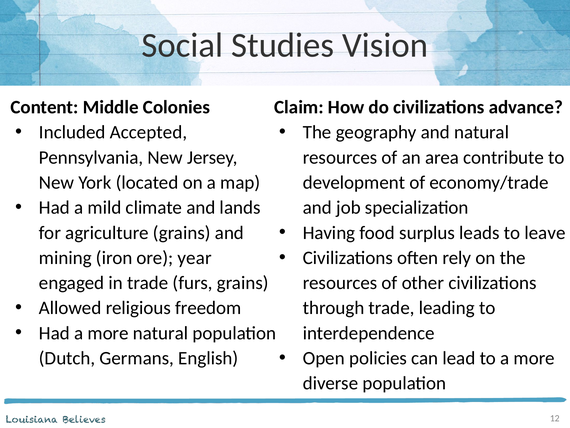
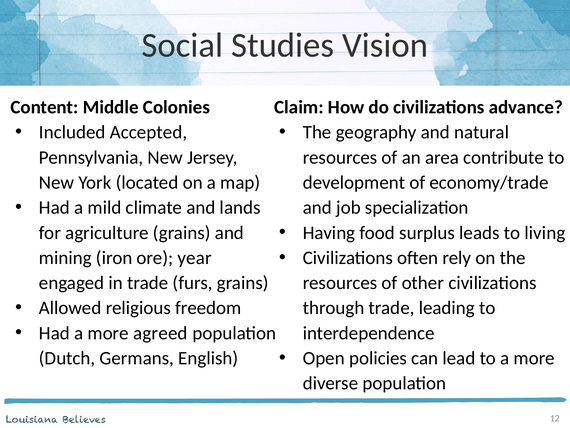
leave: leave -> living
more natural: natural -> agreed
